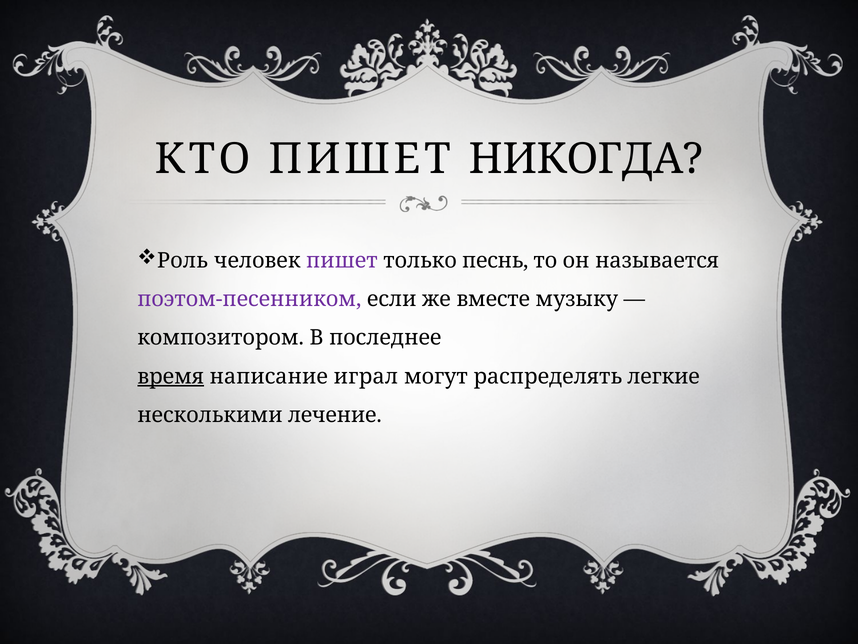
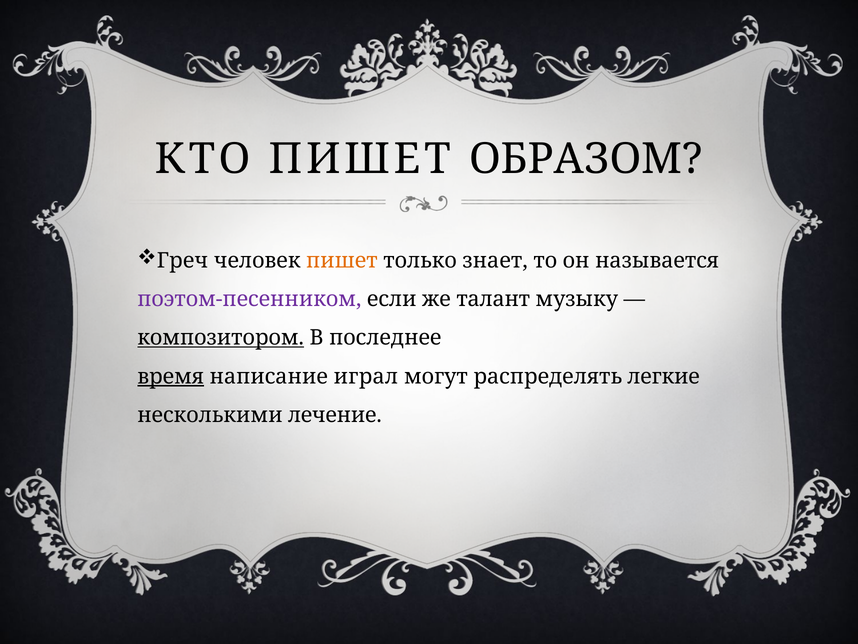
НИКОГДА: НИКОГДА -> ОБРАЗОМ
Роль: Роль -> Греч
пишет at (342, 260) colour: purple -> orange
песнь: песнь -> знает
вместе: вместе -> талант
композитором underline: none -> present
